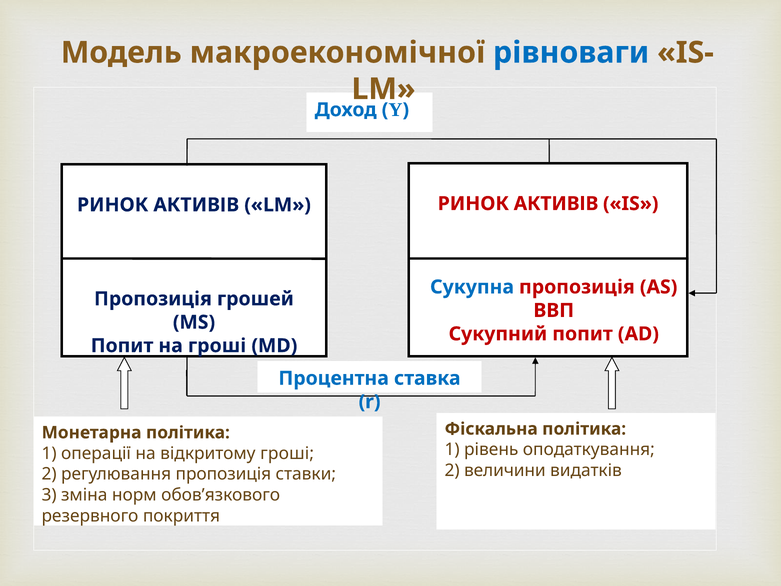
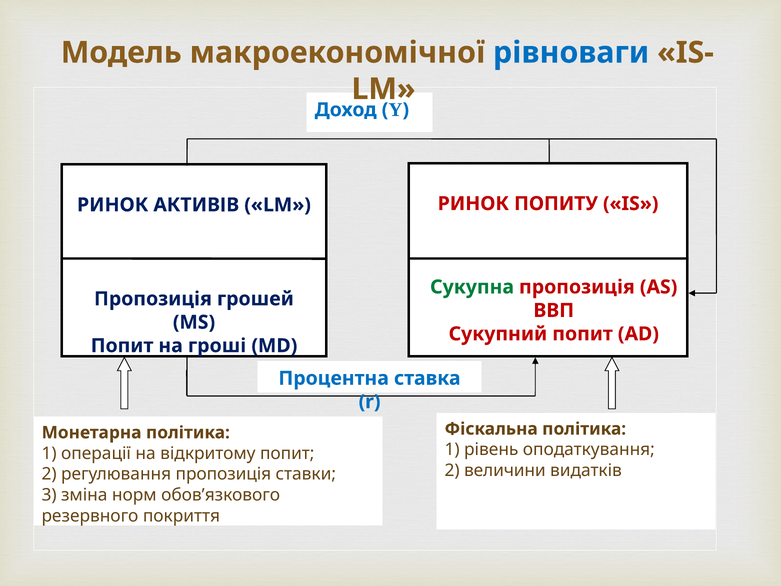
LM РИНОК АКТИВІВ: АКТИВІВ -> ПОПИТУ
Сукупна colour: blue -> green
відкритому гроші: гроші -> попит
